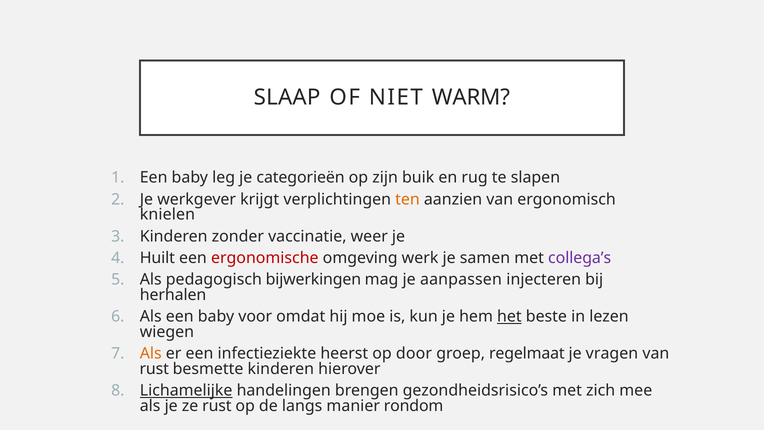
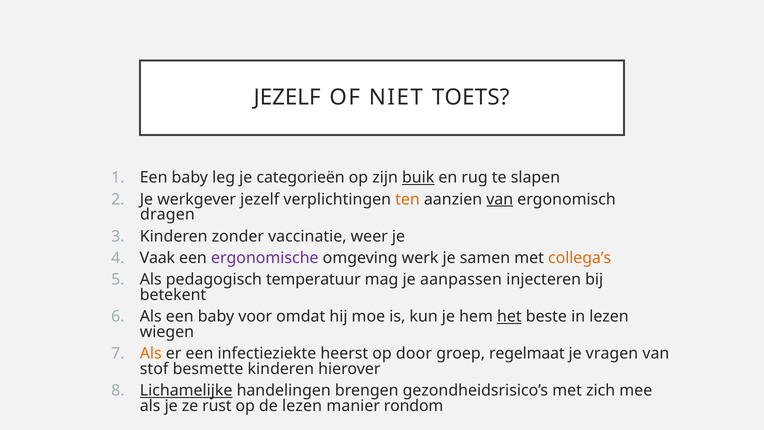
SLAAP at (287, 98): SLAAP -> JEZELF
WARM: WARM -> TOETS
buik underline: none -> present
werkgever krijgt: krijgt -> jezelf
van at (500, 199) underline: none -> present
knielen: knielen -> dragen
Huilt: Huilt -> Vaak
ergonomische colour: red -> purple
collega’s colour: purple -> orange
bijwerkingen: bijwerkingen -> temperatuur
herhalen: herhalen -> betekent
rust at (154, 369): rust -> stof
de langs: langs -> lezen
